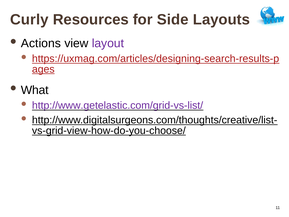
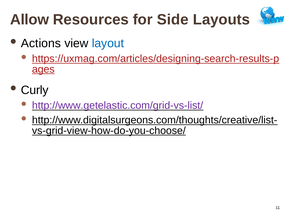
Curly: Curly -> Allow
layout colour: purple -> blue
What: What -> Curly
